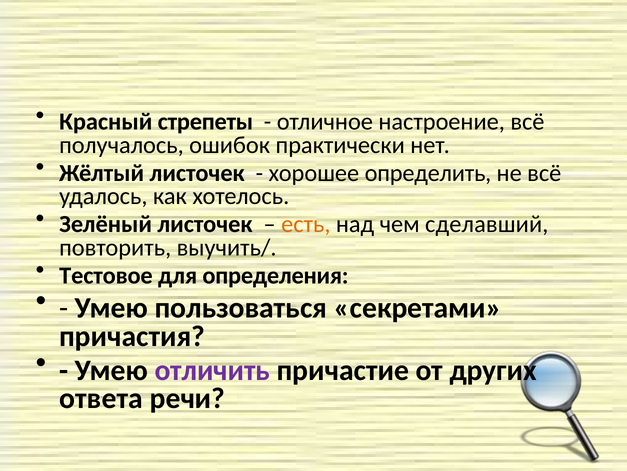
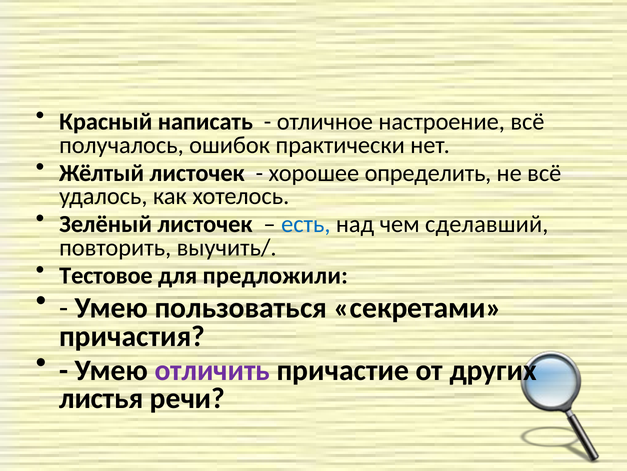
стрепеты: стрепеты -> написать
есть colour: orange -> blue
определения: определения -> предложили
ответа: ответа -> листья
